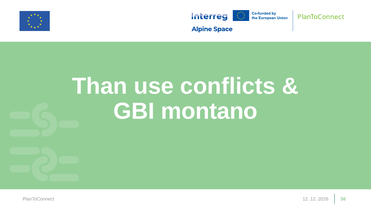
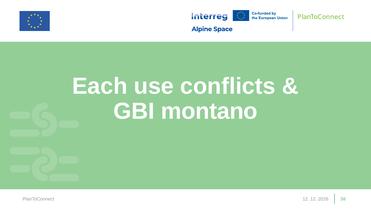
Than: Than -> Each
